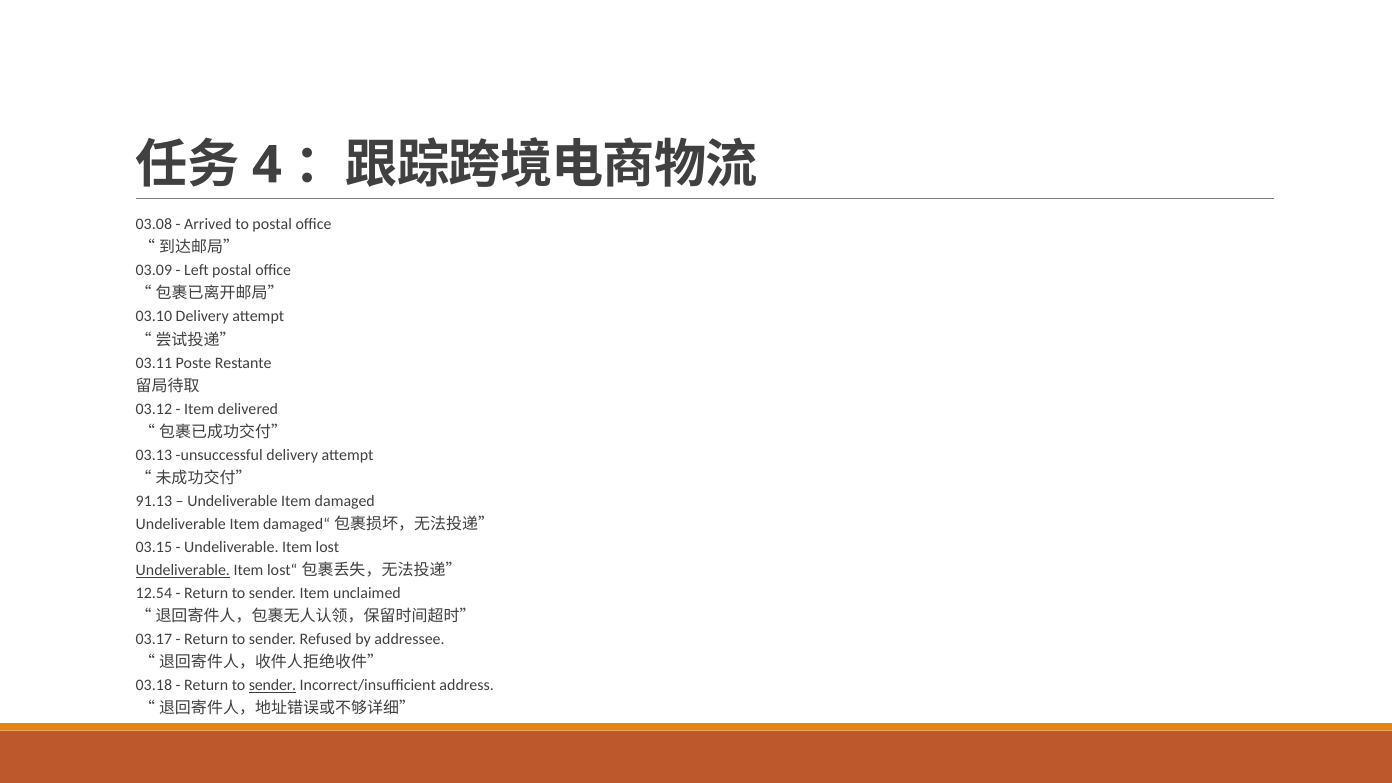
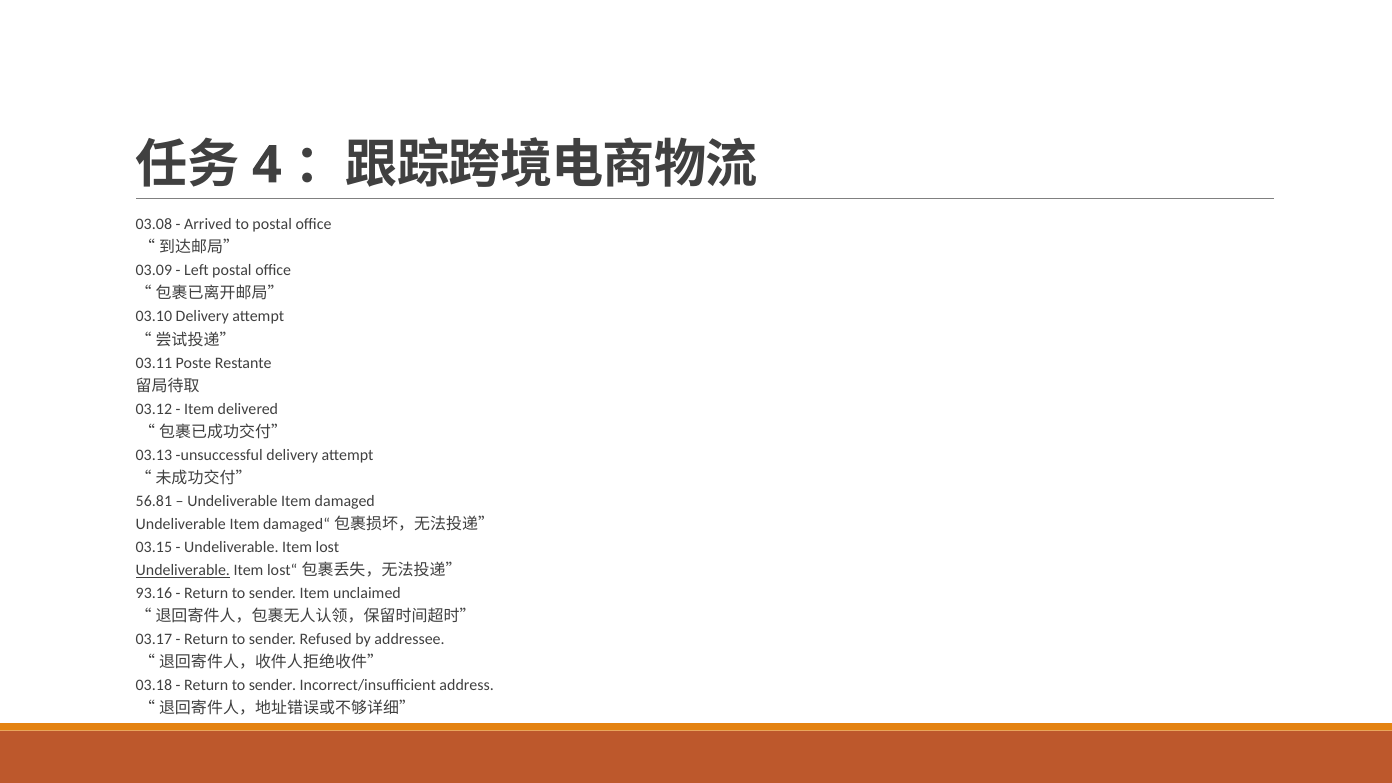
91.13: 91.13 -> 56.81
12.54: 12.54 -> 93.16
sender at (273, 686) underline: present -> none
